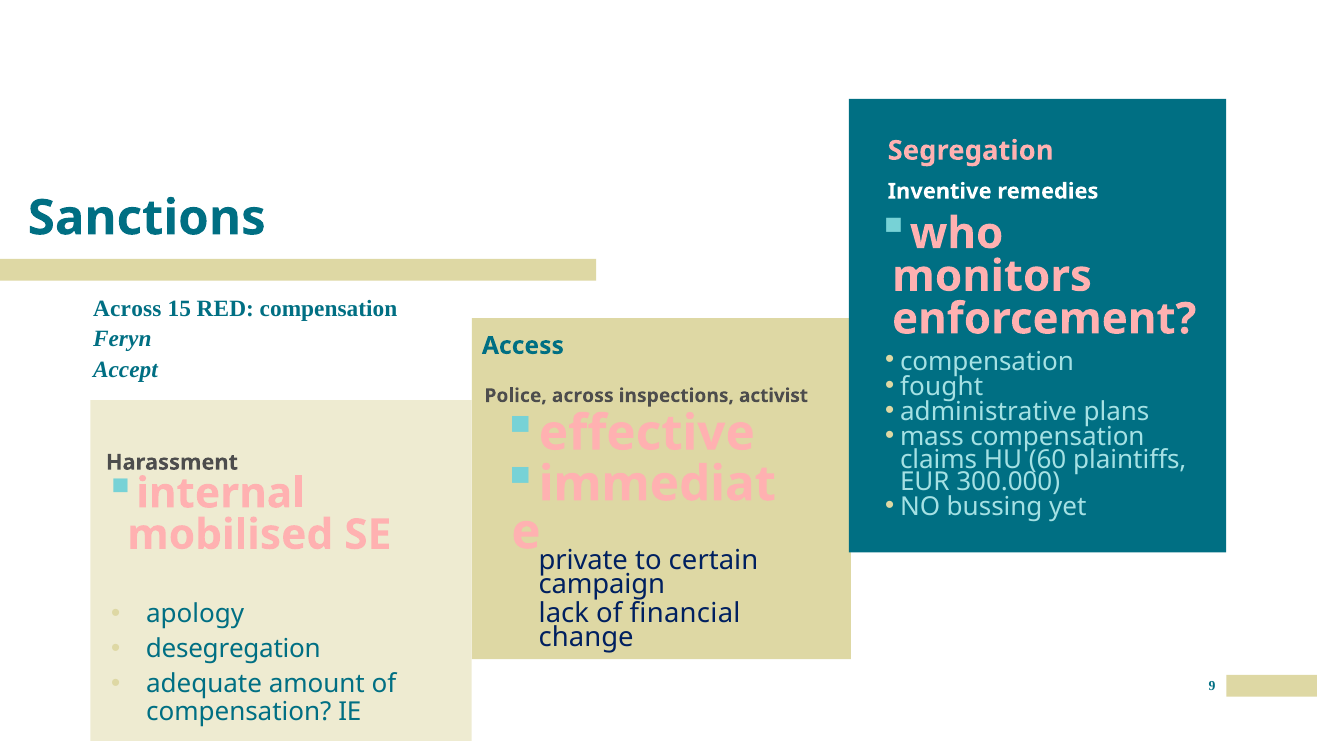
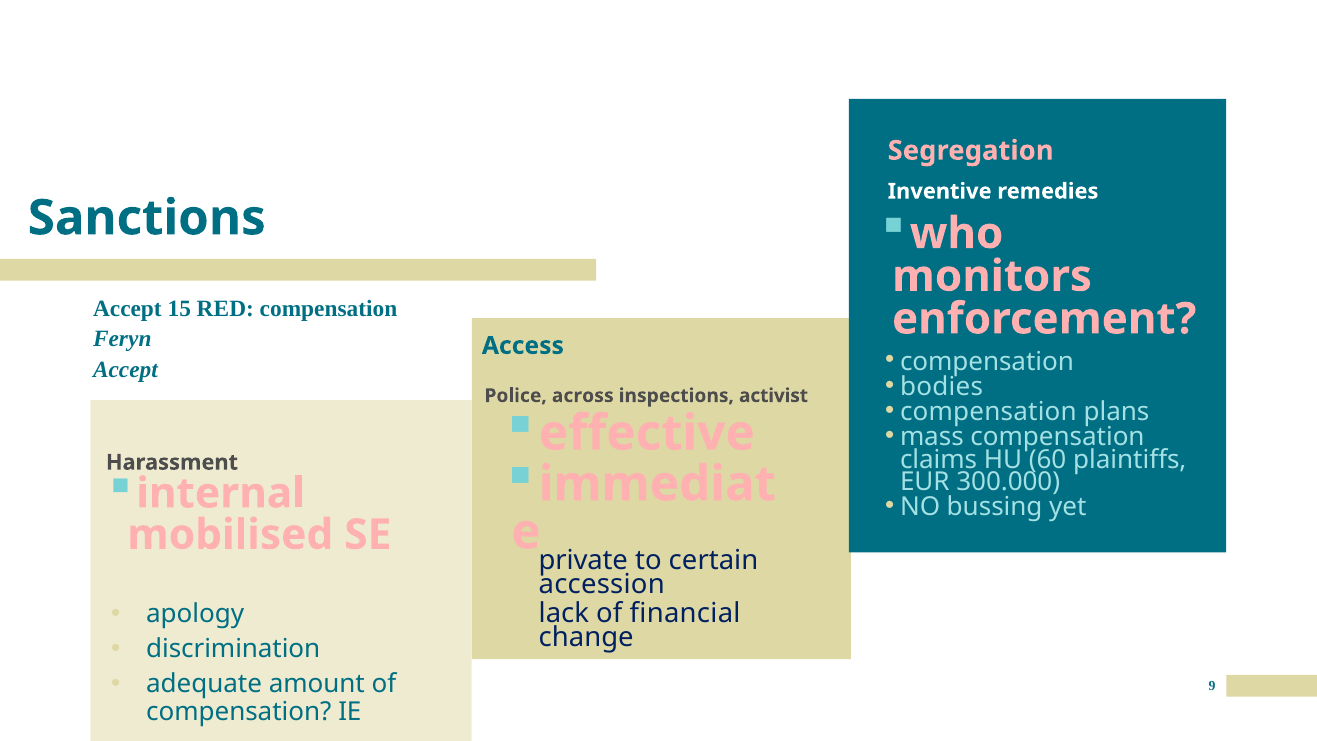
Across at (127, 308): Across -> Accept
fought: fought -> bodies
administrative at (988, 412): administrative -> compensation
campaign: campaign -> accession
desegregation: desegregation -> discrimination
